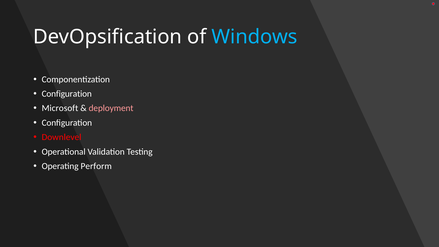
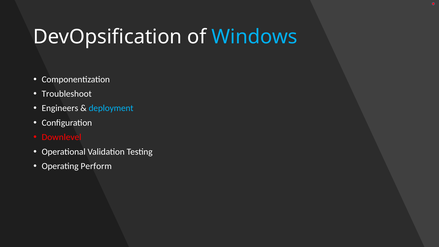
Configuration at (67, 94): Configuration -> Troubleshoot
Microsoft: Microsoft -> Engineers
deployment colour: pink -> light blue
